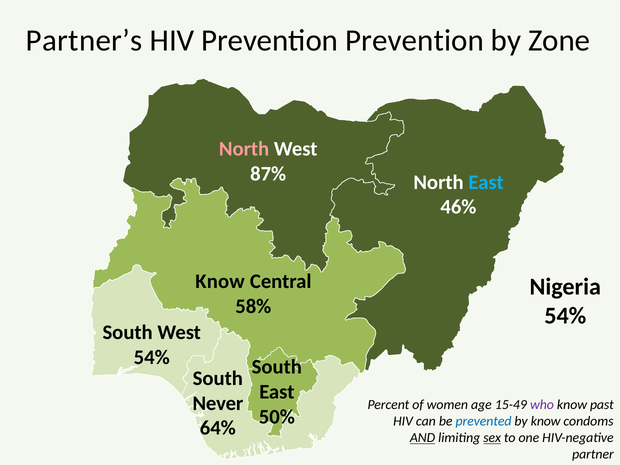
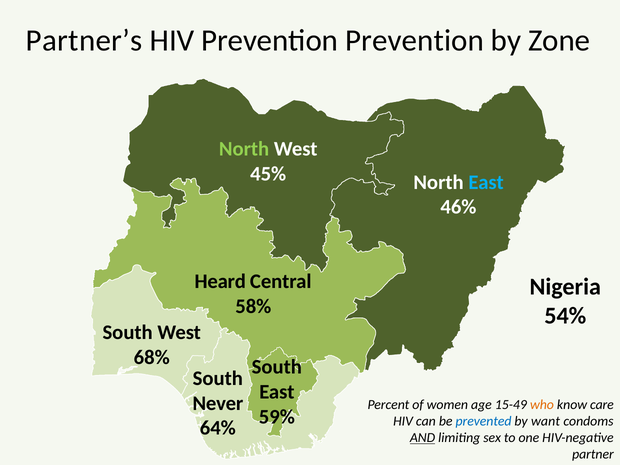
North at (244, 149) colour: pink -> light green
87%: 87% -> 45%
Know at (220, 282): Know -> Heard
54% at (152, 357): 54% -> 68%
who colour: purple -> orange
past: past -> care
50%: 50% -> 59%
by know: know -> want
sex underline: present -> none
